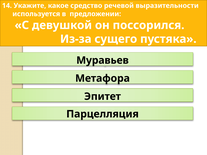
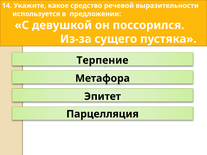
Муравьев: Муравьев -> Терпение
